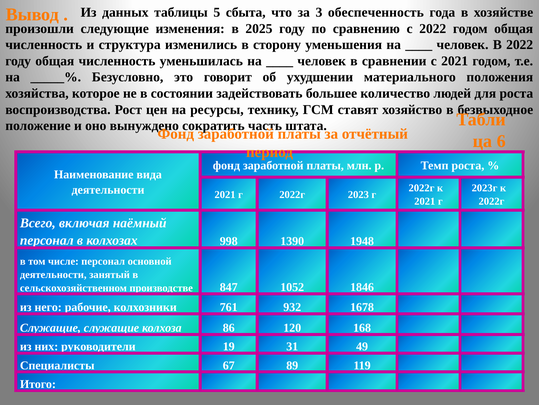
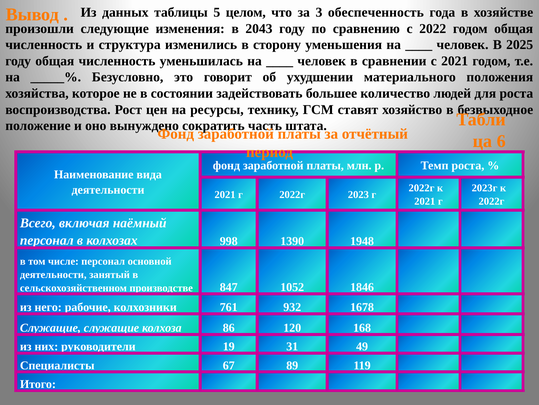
сбыта: сбыта -> целом
2025: 2025 -> 2043
В 2022: 2022 -> 2025
